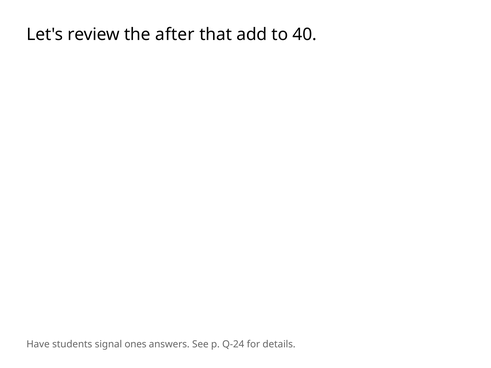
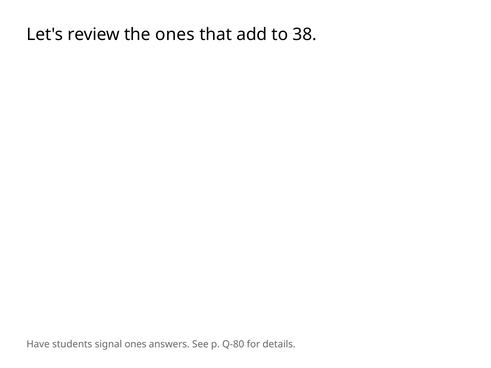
the after: after -> ones
40: 40 -> 38
Q-24: Q-24 -> Q-80
